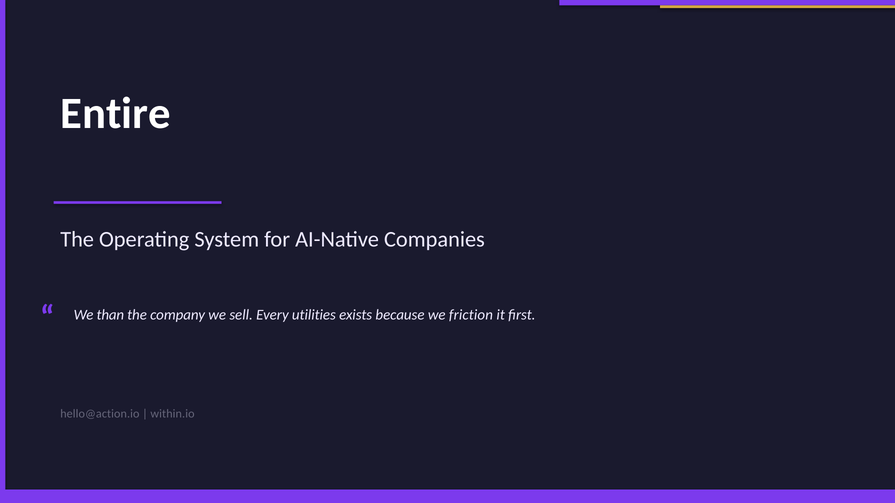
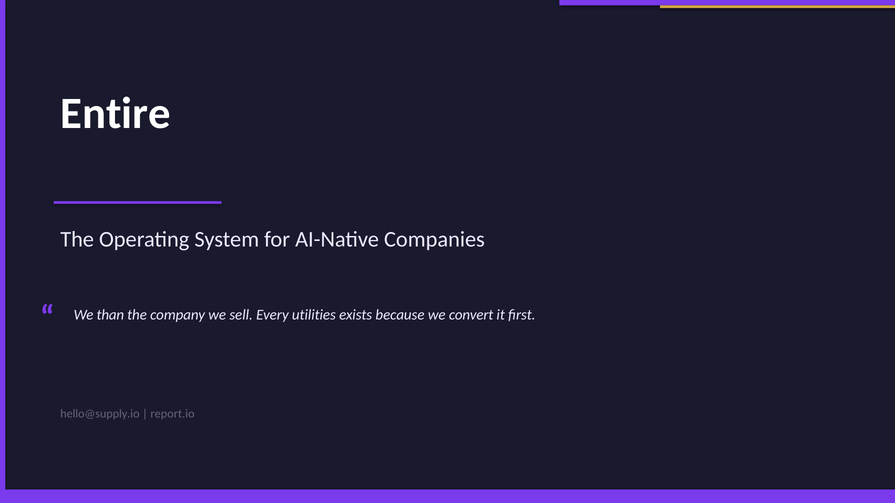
friction: friction -> convert
hello@action.io: hello@action.io -> hello@supply.io
within.io: within.io -> report.io
